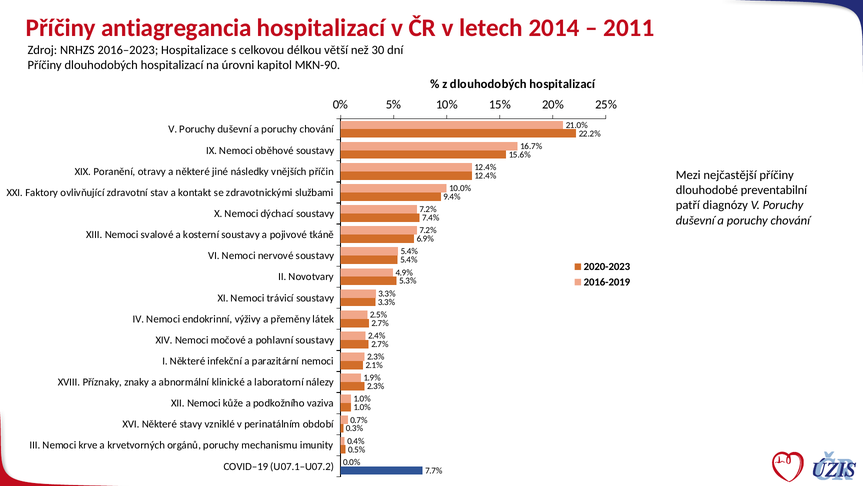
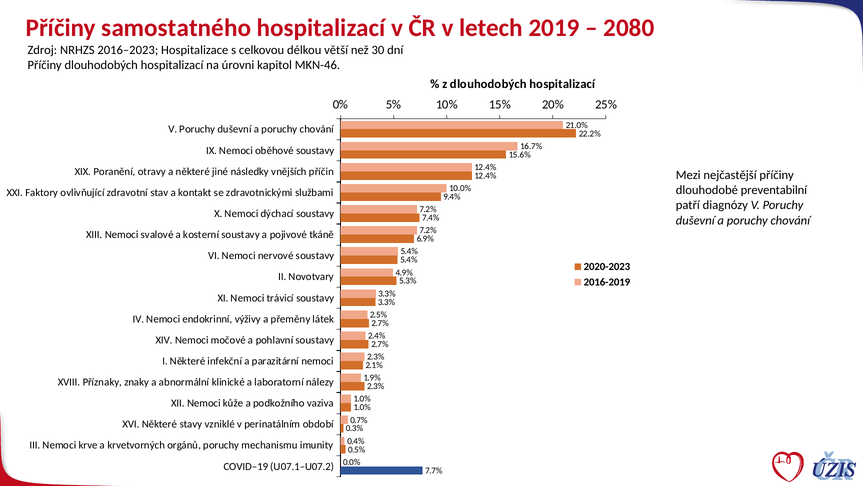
antiagregancia: antiagregancia -> samostatného
2014: 2014 -> 2019
2011: 2011 -> 2080
MKN-90: MKN-90 -> MKN-46
